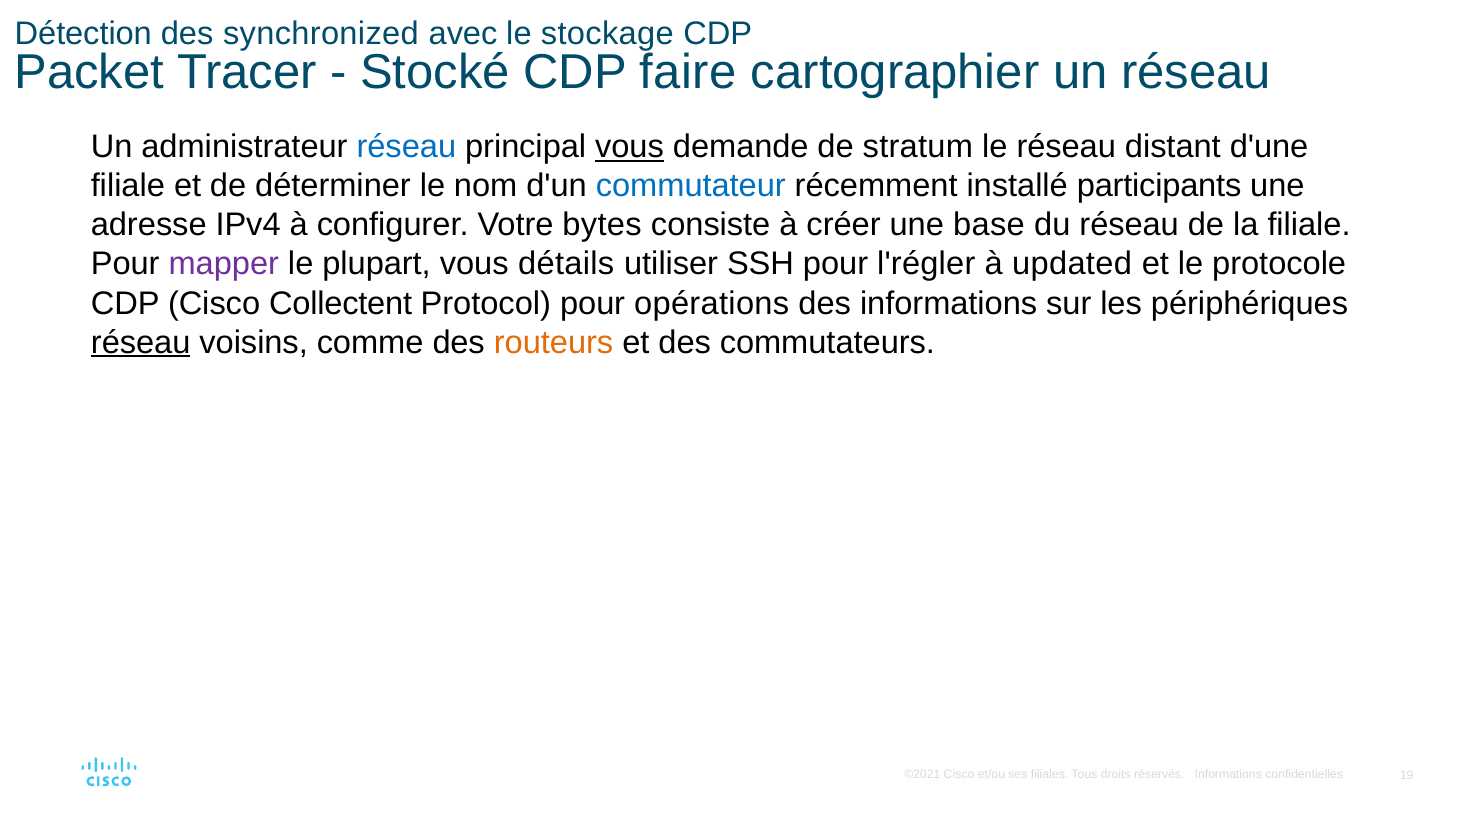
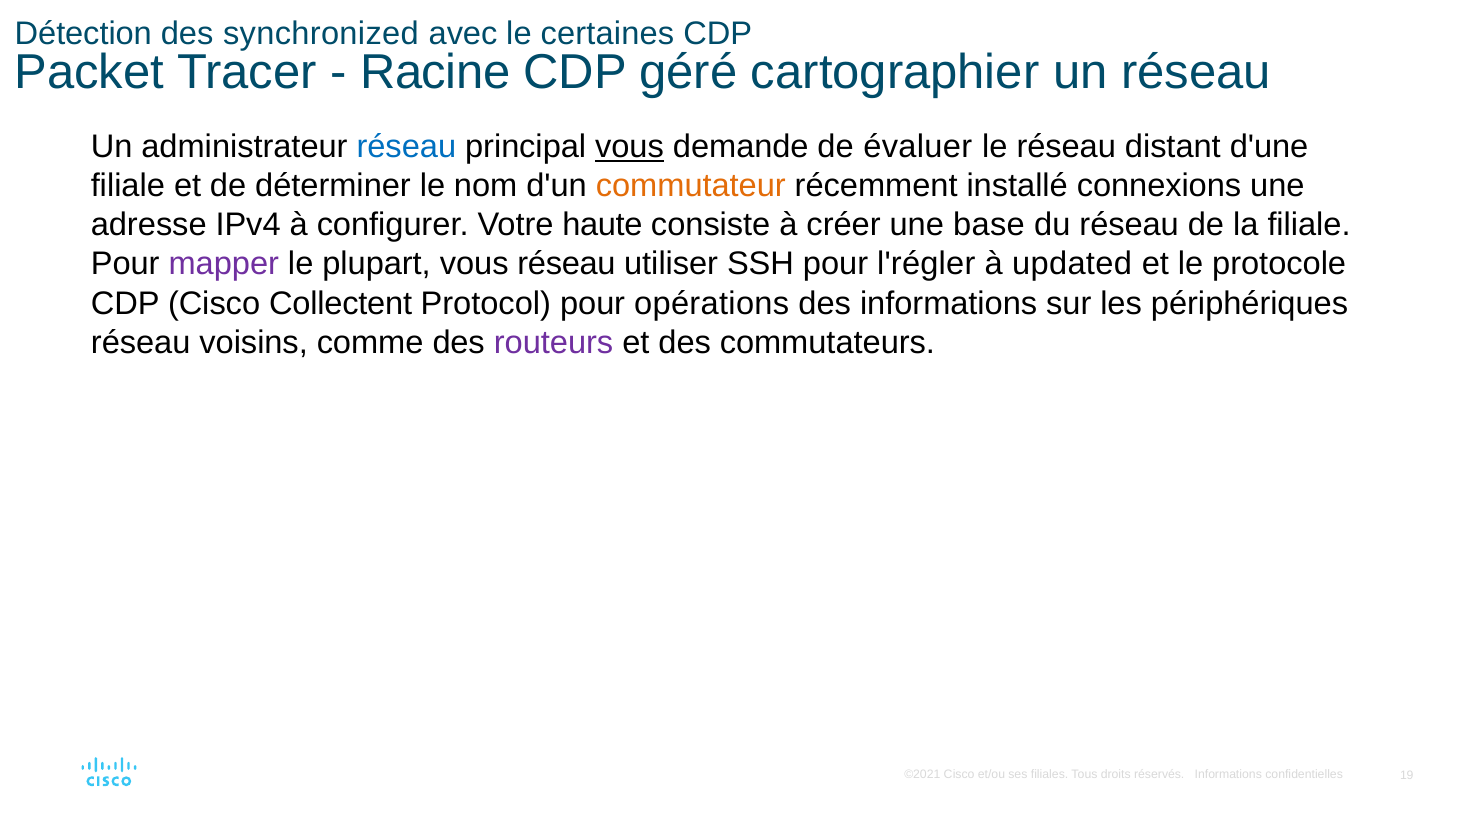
stockage: stockage -> certaines
Stocké: Stocké -> Racine
faire: faire -> géré
stratum: stratum -> évaluer
commutateur colour: blue -> orange
participants: participants -> connexions
bytes: bytes -> haute
vous détails: détails -> réseau
réseau at (141, 343) underline: present -> none
routeurs colour: orange -> purple
